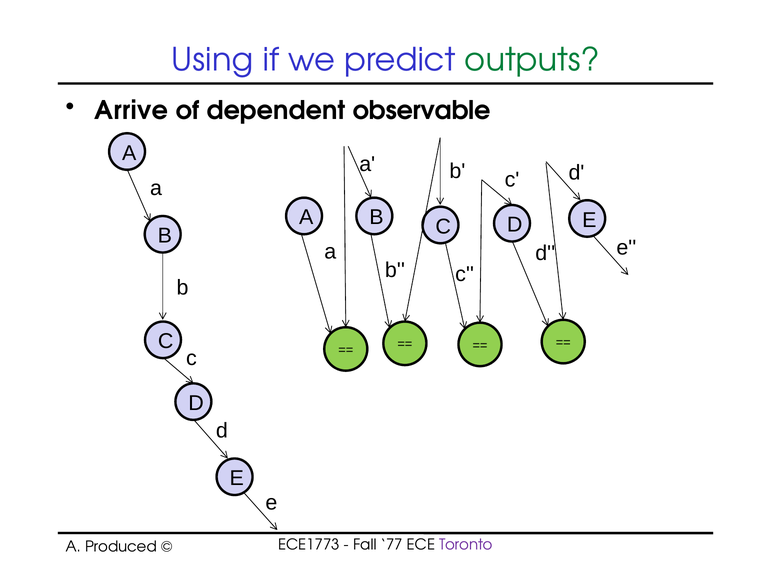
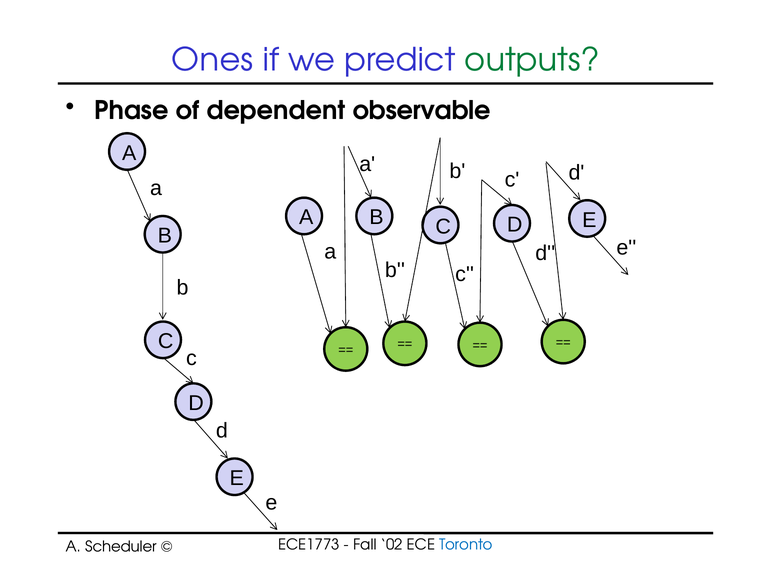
Using: Using -> Ones
Arrive: Arrive -> Phase
Produced: Produced -> Scheduler
77: 77 -> 02
Toronto colour: purple -> blue
